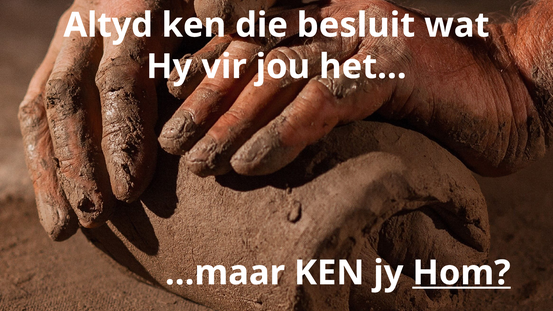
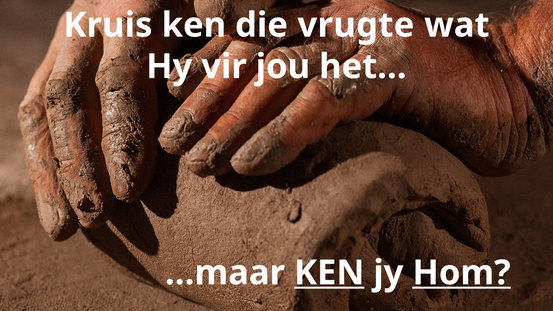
Altyd: Altyd -> Kruis
besluit: besluit -> vrugte
KEN at (329, 273) underline: none -> present
